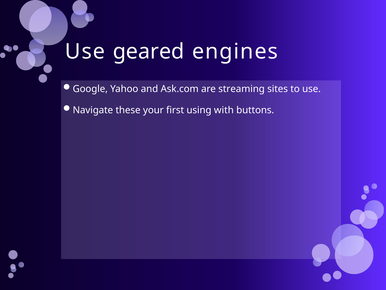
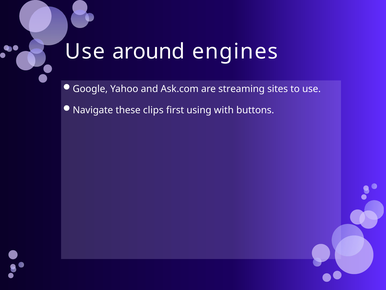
geared: geared -> around
your: your -> clips
